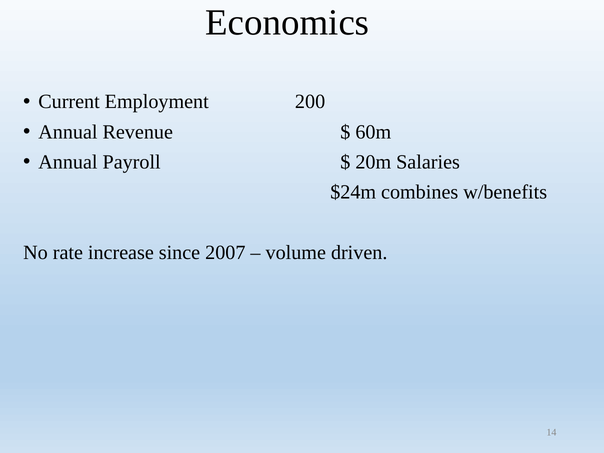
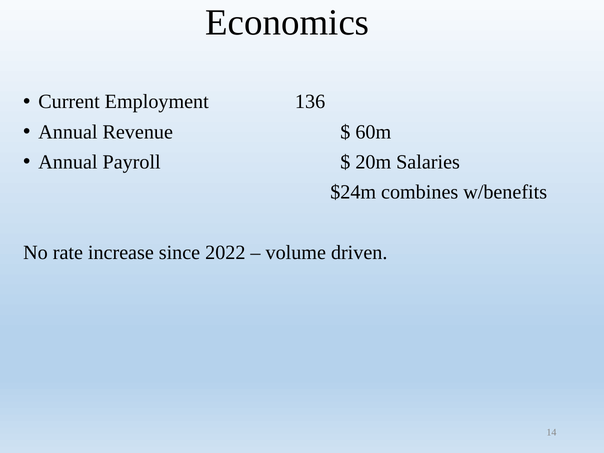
200: 200 -> 136
2007: 2007 -> 2022
